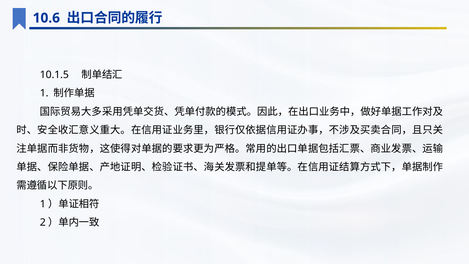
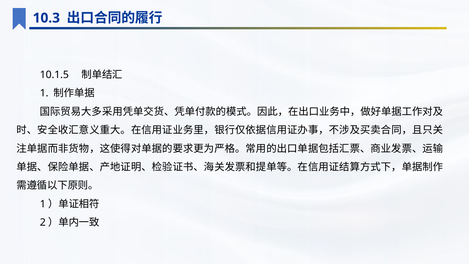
10.6: 10.6 -> 10.3
